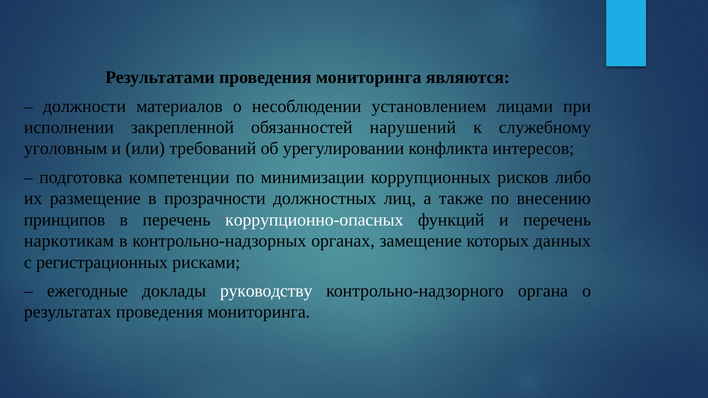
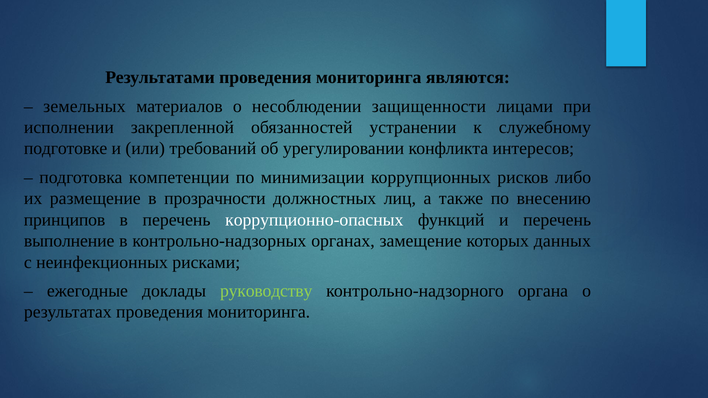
должности: должности -> земельных
установлением: установлением -> защищенности
нарушений: нарушений -> устранении
уголовным: уголовным -> подготовке
наркотикам: наркотикам -> выполнение
регистрационных: регистрационных -> неинфекционных
руководству colour: white -> light green
